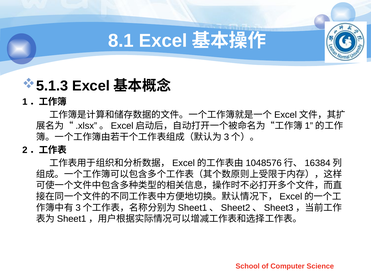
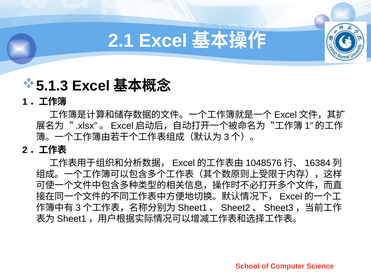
8.1: 8.1 -> 2.1
